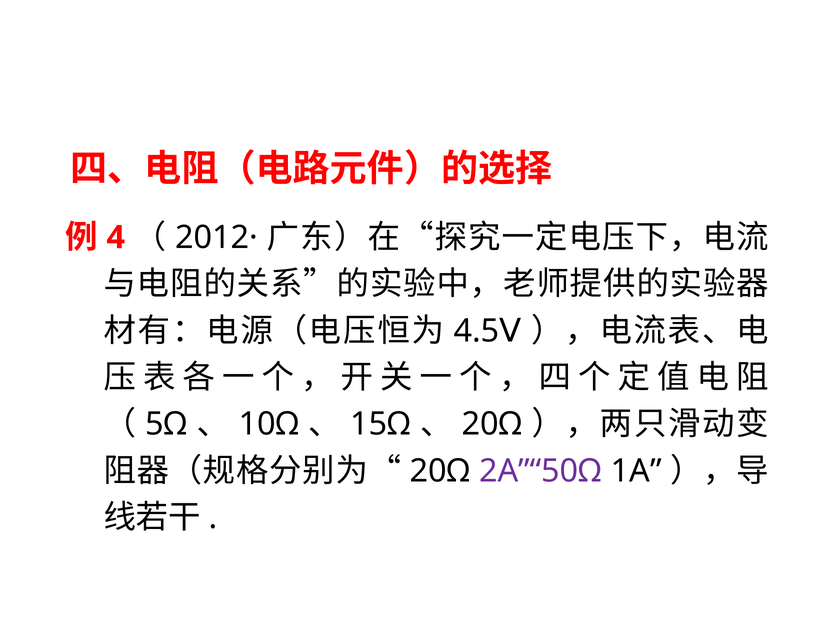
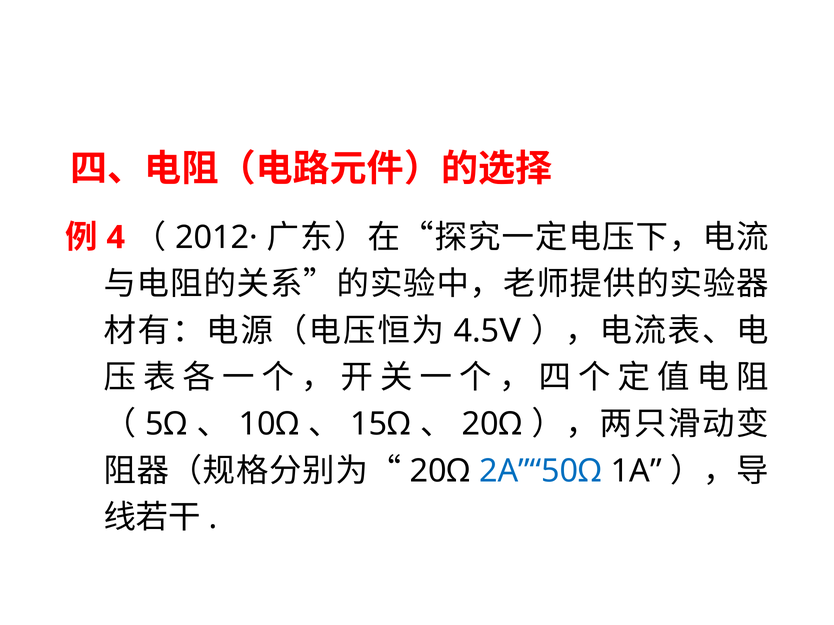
2A”“50Ω colour: purple -> blue
